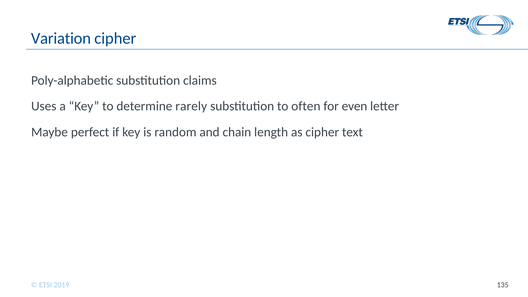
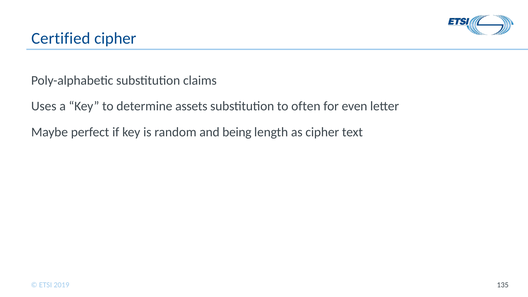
Variation: Variation -> Certified
rarely: rarely -> assets
chain: chain -> being
